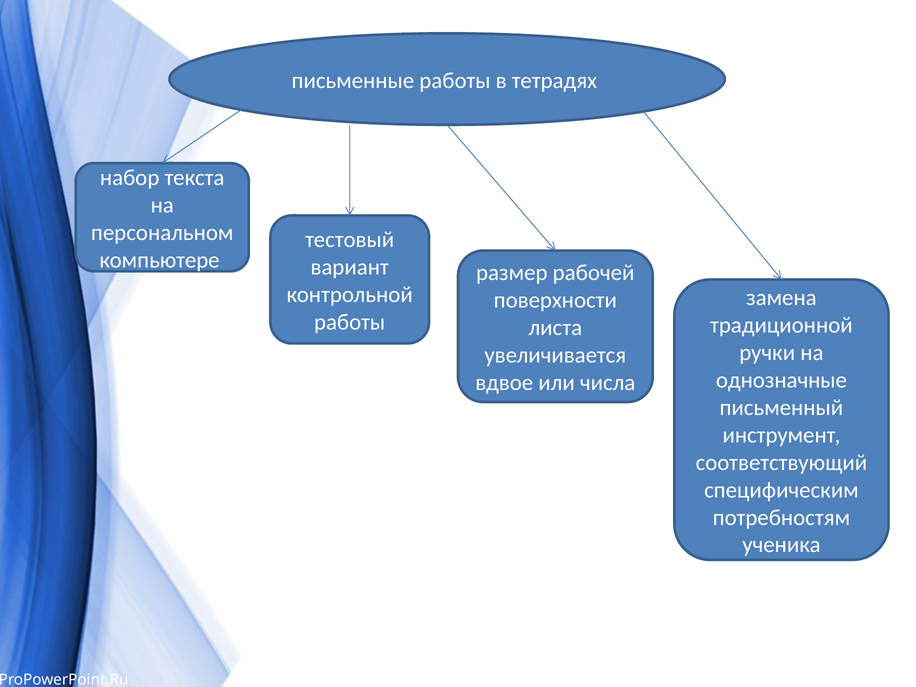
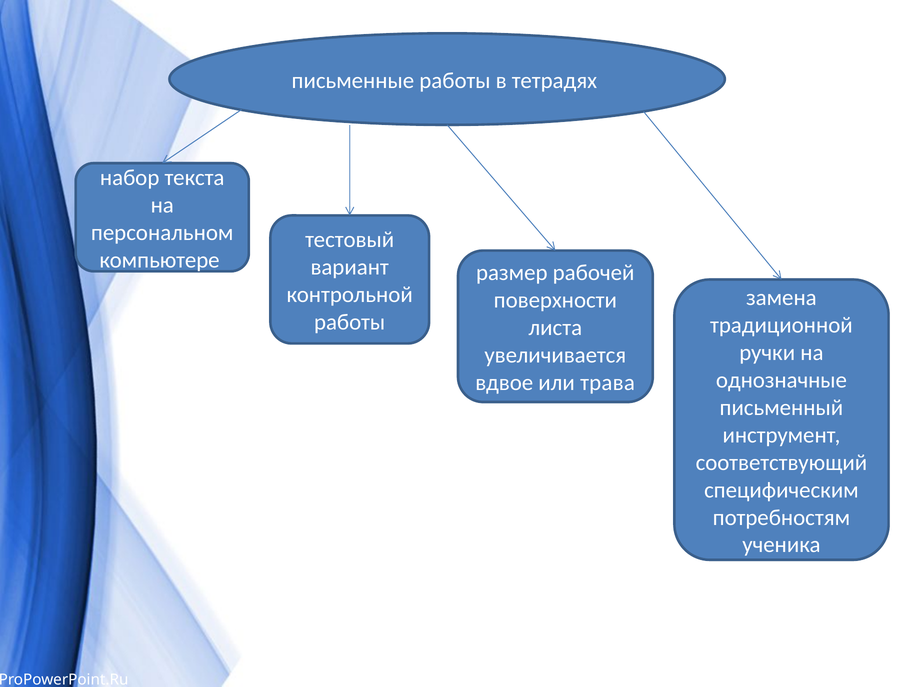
числа: числа -> трава
